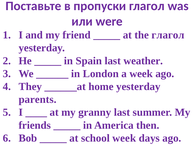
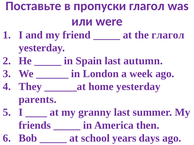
weather: weather -> autumn
school week: week -> years
